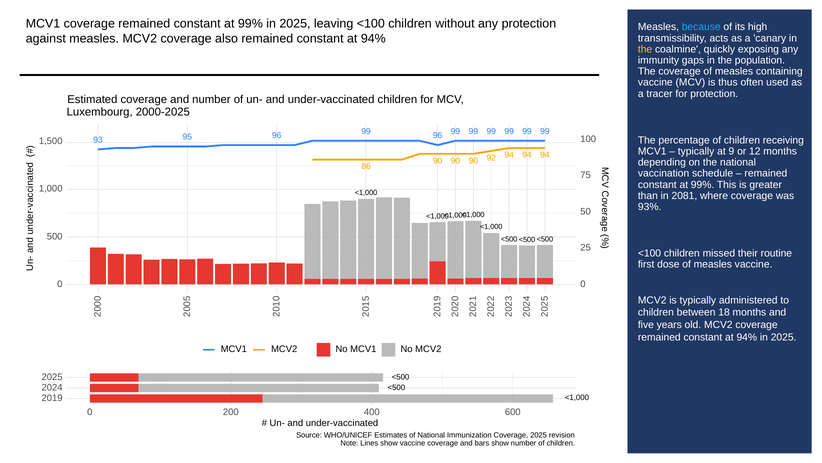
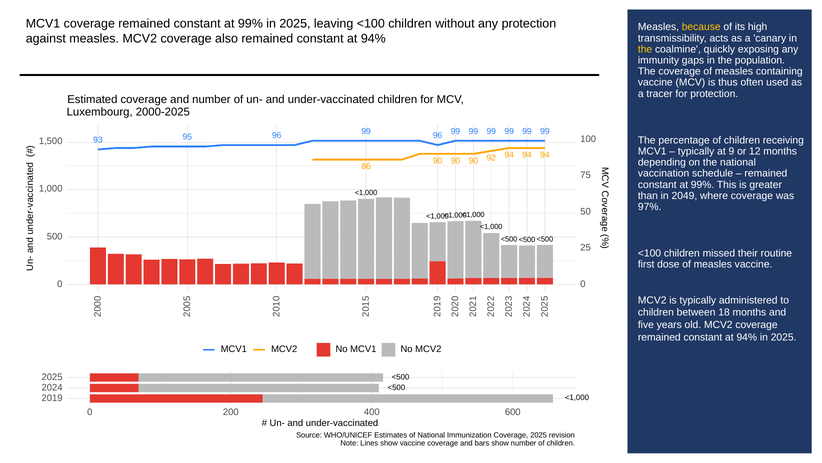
because colour: light blue -> yellow
2081: 2081 -> 2049
93%: 93% -> 97%
